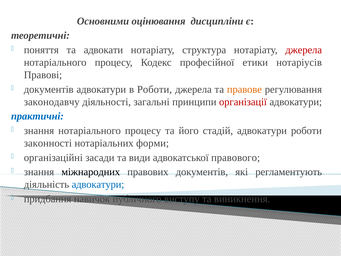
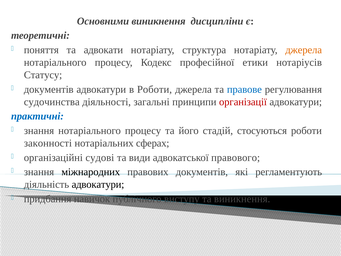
Основними оцінювання: оцінювання -> виникнення
джерела at (304, 50) colour: red -> orange
Правові: Правові -> Статусу
правове colour: orange -> blue
законодавчу: законодавчу -> судочинства
стадій адвокатури: адвокатури -> стосуються
форми: форми -> сферах
засади: засади -> судові
адвокатури at (98, 184) colour: blue -> black
